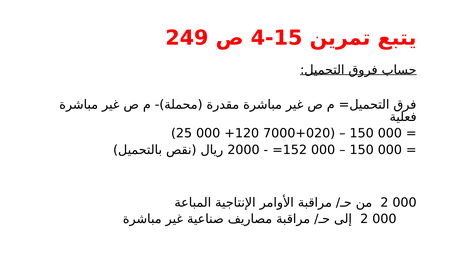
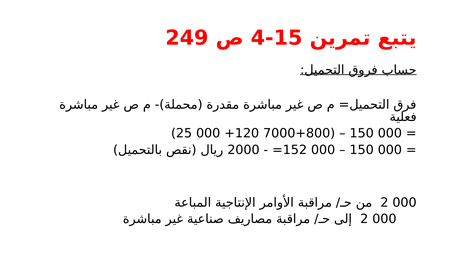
7000+020: 7000+020 -> 7000+800
